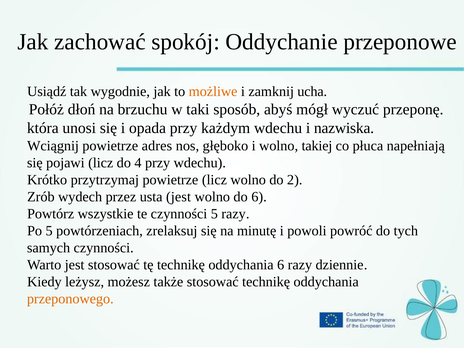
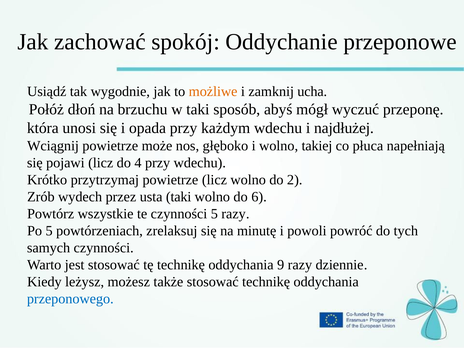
nazwiska: nazwiska -> najdłużej
adres: adres -> może
usta jest: jest -> taki
oddychania 6: 6 -> 9
przeponowego colour: orange -> blue
